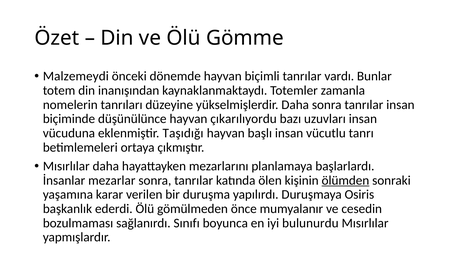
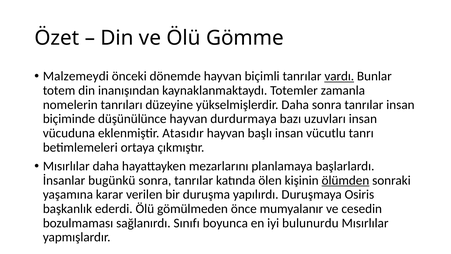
vardı underline: none -> present
çıkarılıyordu: çıkarılıyordu -> durdurmaya
Taşıdığı: Taşıdığı -> Atasıdır
mezarlar: mezarlar -> bugünkü
